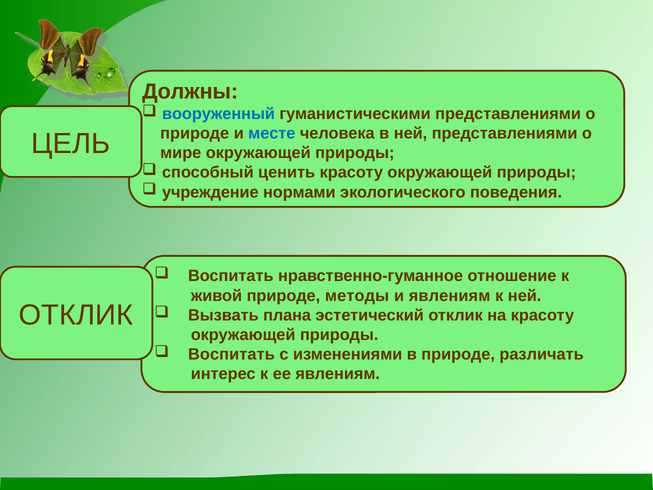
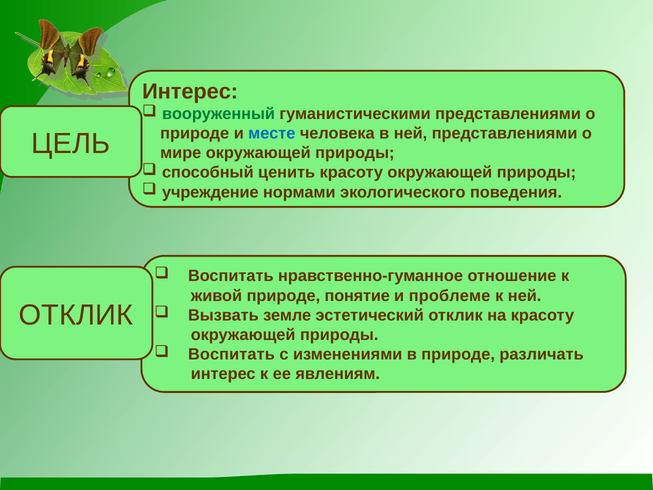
Должны at (190, 91): Должны -> Интерес
вооруженный colour: blue -> green
методы: методы -> понятие
и явлениям: явлениям -> проблеме
плана: плана -> земле
